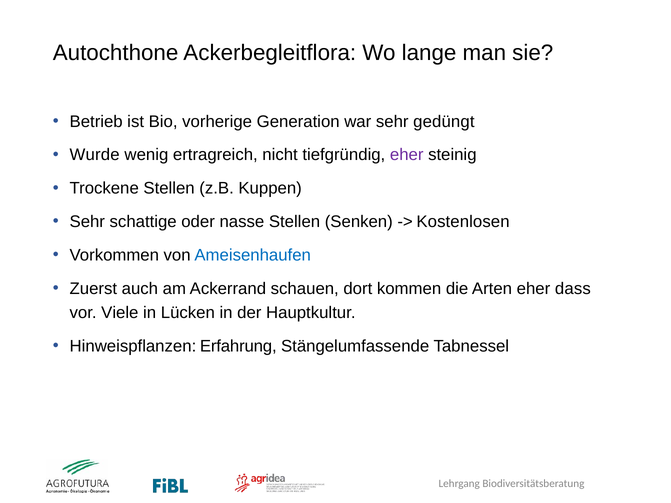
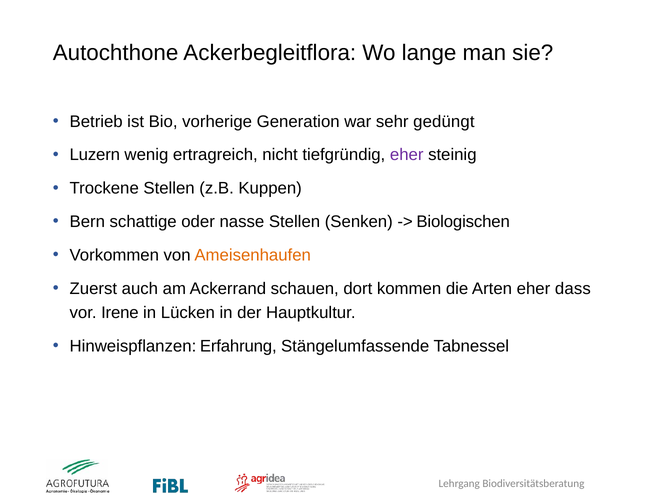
Wurde: Wurde -> Luzern
Sehr at (87, 222): Sehr -> Bern
Kostenlosen: Kostenlosen -> Biologischen
Ameisenhaufen colour: blue -> orange
Viele: Viele -> Irene
